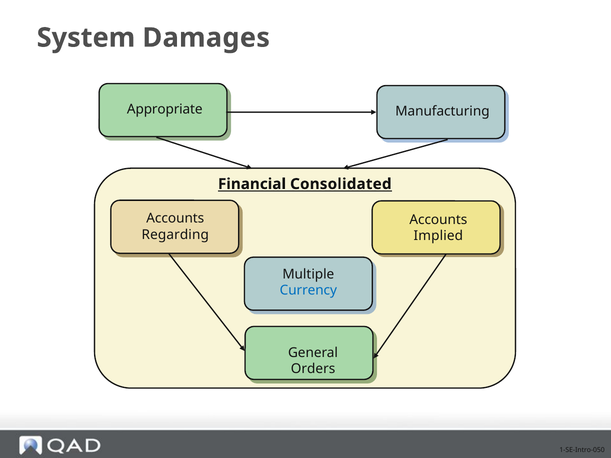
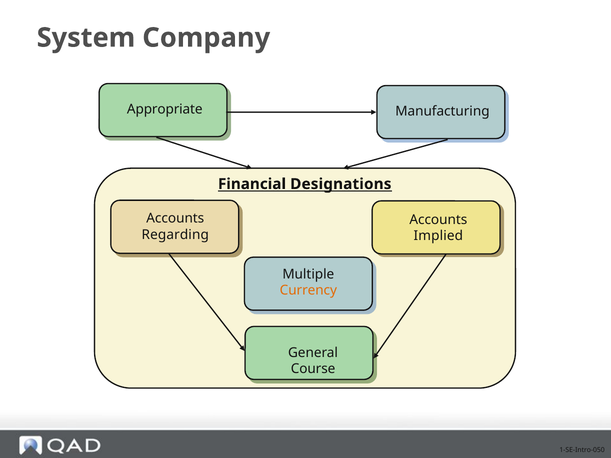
Damages: Damages -> Company
Consolidated: Consolidated -> Designations
Currency colour: blue -> orange
Orders: Orders -> Course
